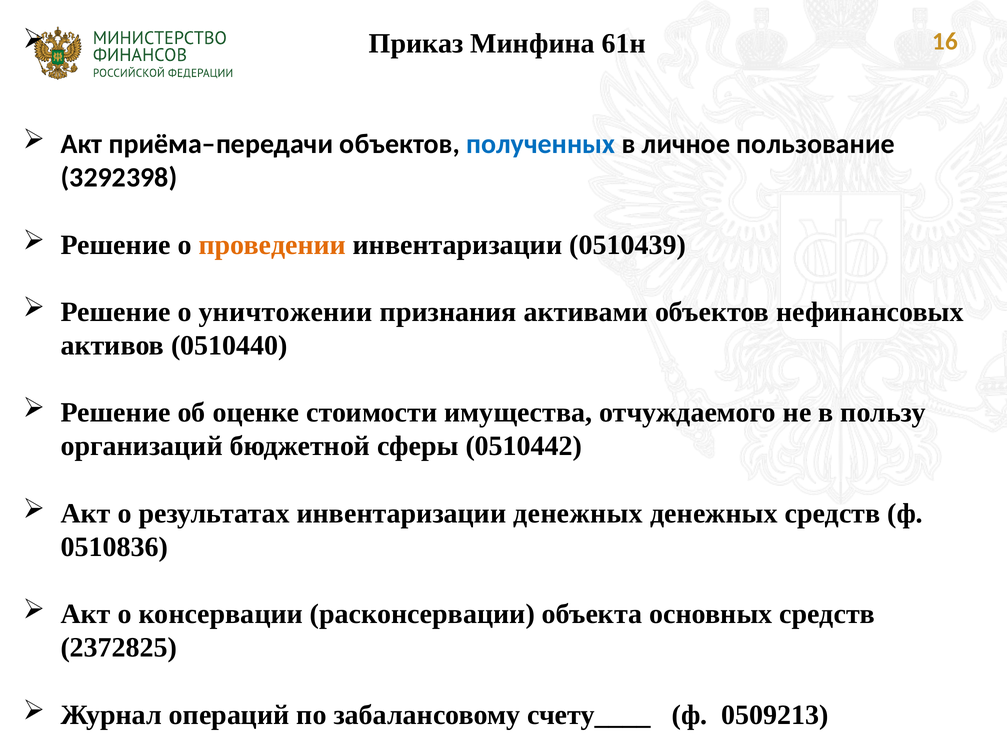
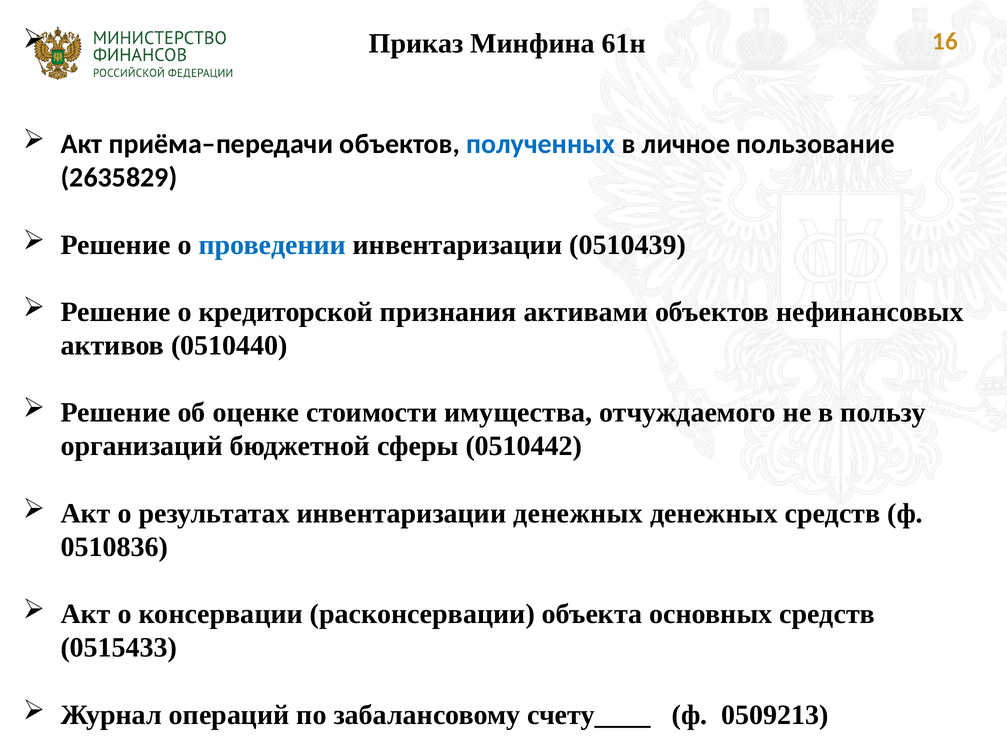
3292398: 3292398 -> 2635829
проведении colour: orange -> blue
уничтожении: уничтожении -> кредиторской
2372825: 2372825 -> 0515433
